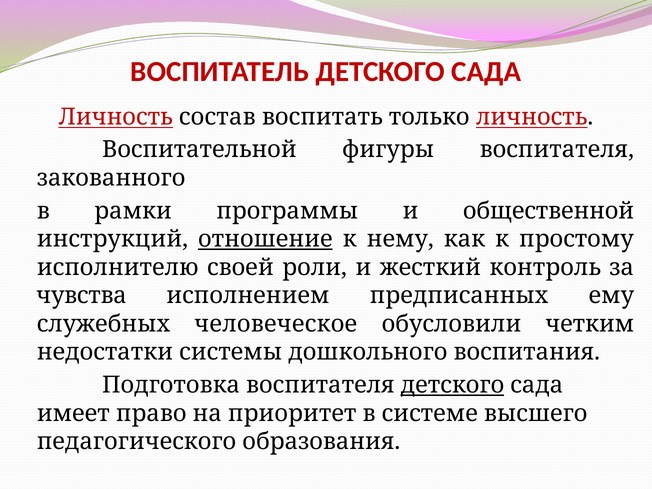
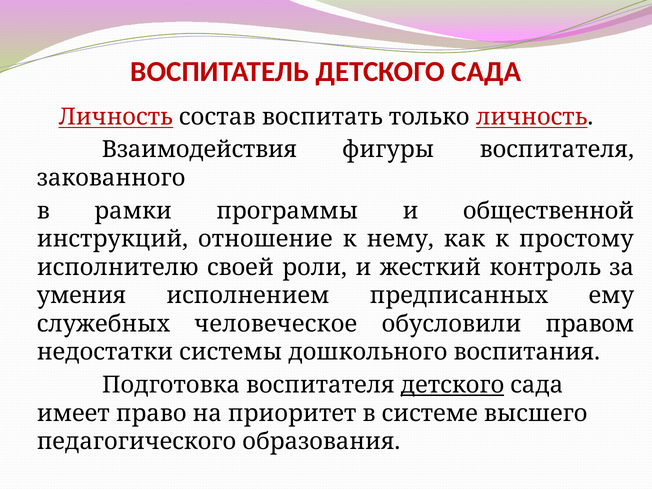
Воспитательной: Воспитательной -> Взаимодействия
отношение underline: present -> none
чувства: чувства -> умения
четким: четким -> правом
